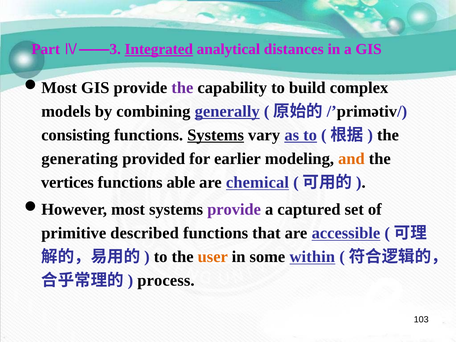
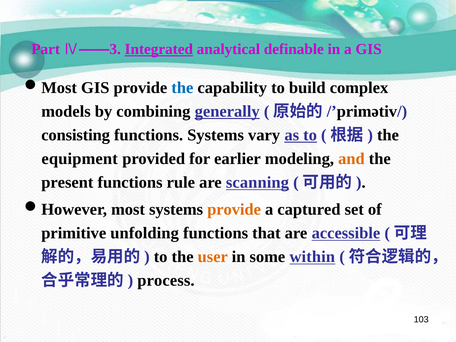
distances: distances -> definable
the at (182, 88) colour: purple -> blue
Systems at (216, 135) underline: present -> none
generating: generating -> equipment
vertices: vertices -> present
able: able -> rule
chemical: chemical -> scanning
provide at (234, 209) colour: purple -> orange
described: described -> unfolding
